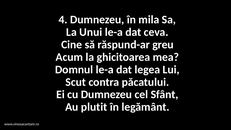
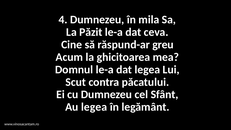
Unui: Unui -> Păzit
Au plutit: plutit -> legea
